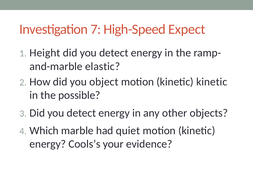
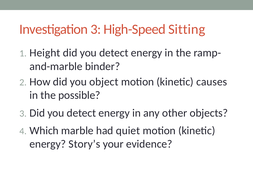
Investigation 7: 7 -> 3
Expect: Expect -> Sitting
elastic: elastic -> binder
kinetic kinetic: kinetic -> causes
Cools’s: Cools’s -> Story’s
